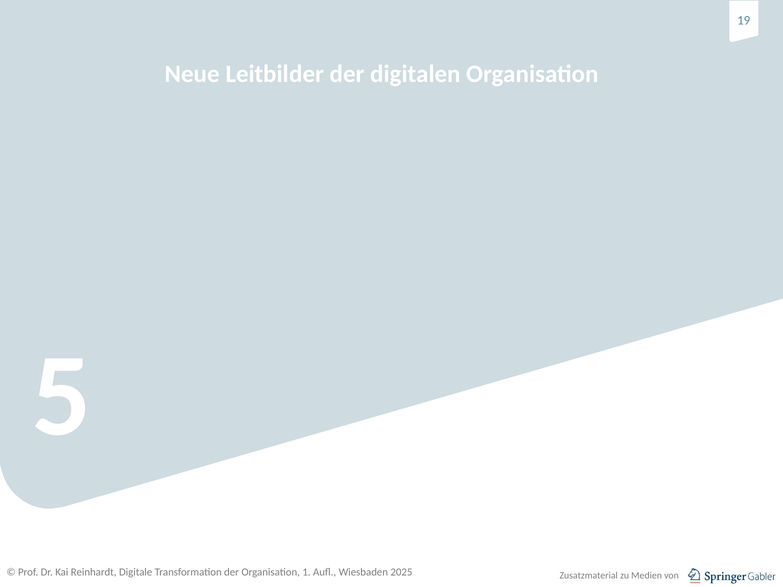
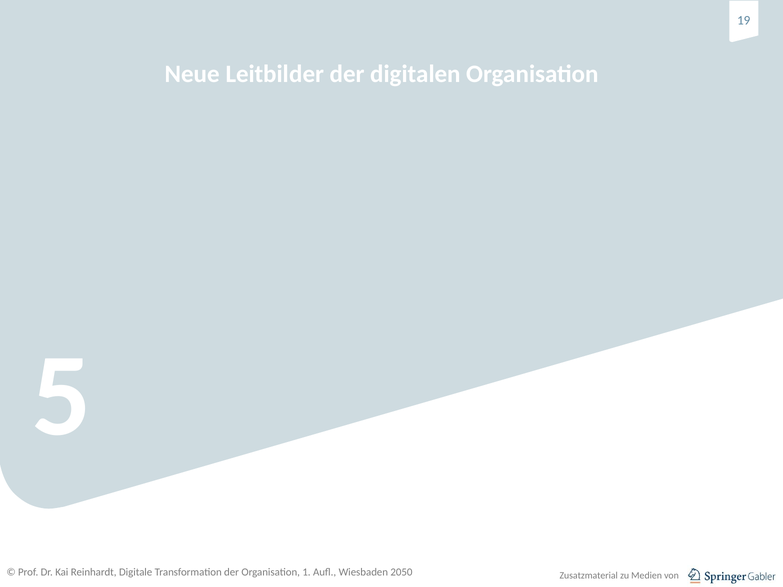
2025: 2025 -> 2050
